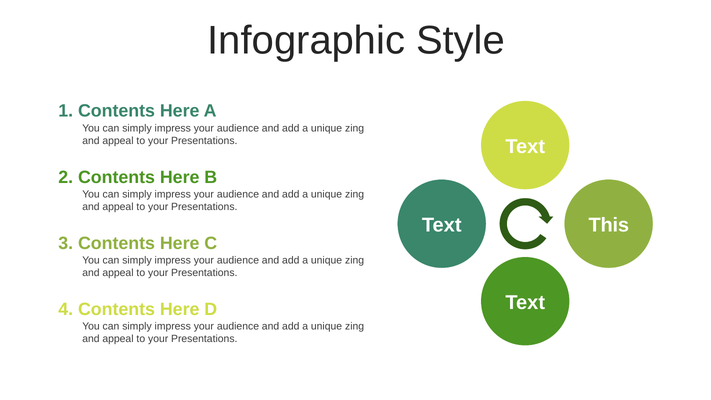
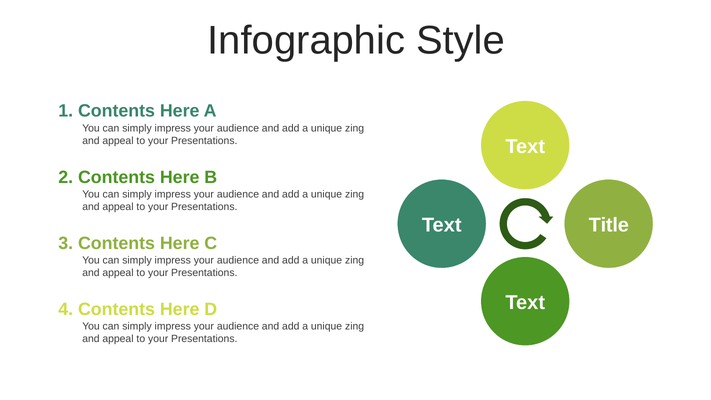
This: This -> Title
